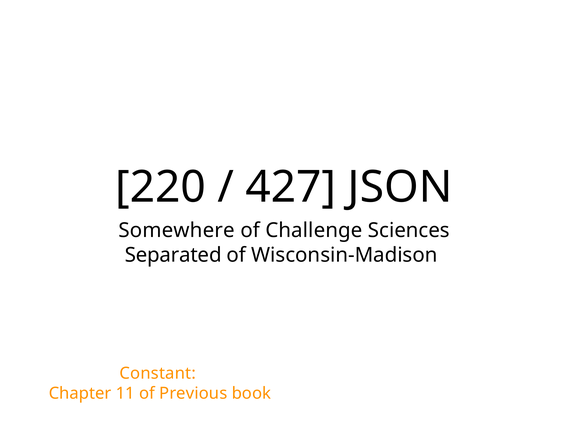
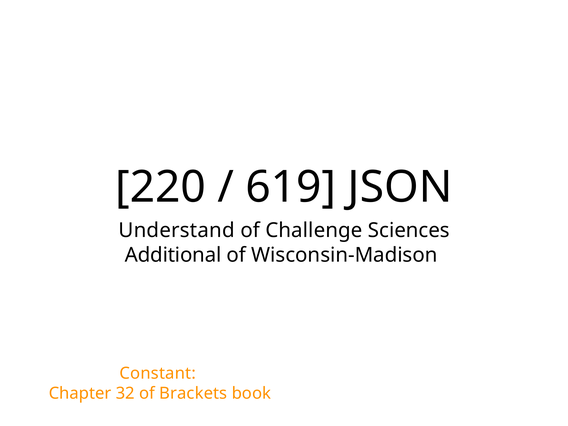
427: 427 -> 619
Somewhere: Somewhere -> Understand
Separated: Separated -> Additional
11: 11 -> 32
Previous: Previous -> Brackets
